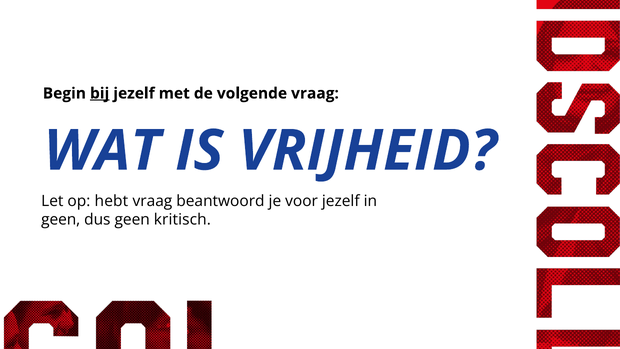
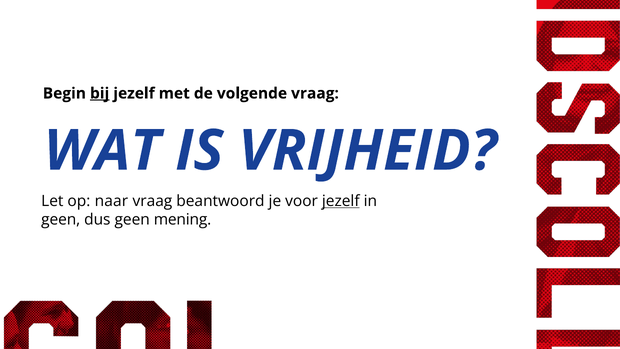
hebt: hebt -> naar
jezelf at (341, 201) underline: none -> present
kritisch: kritisch -> mening
